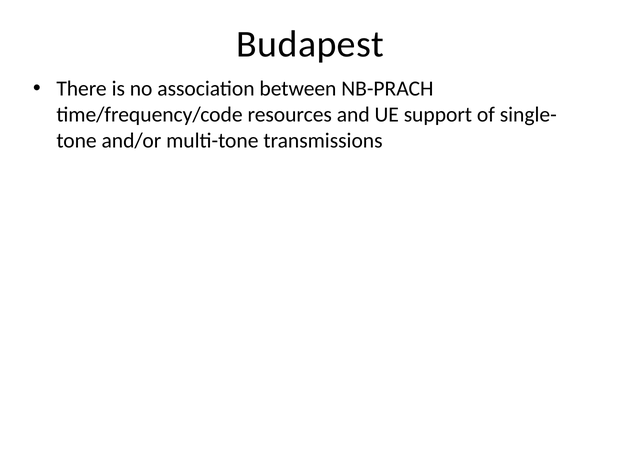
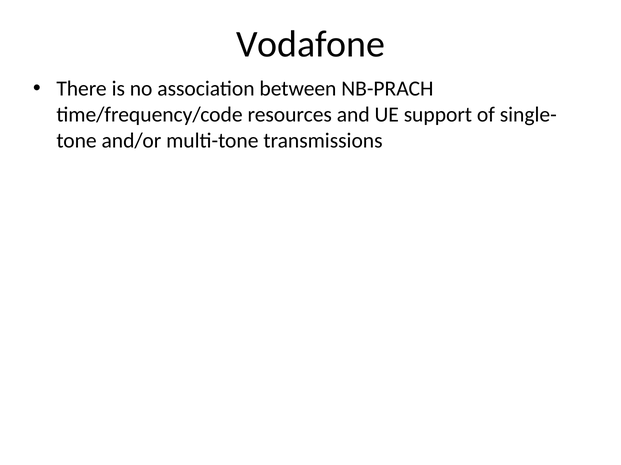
Budapest: Budapest -> Vodafone
